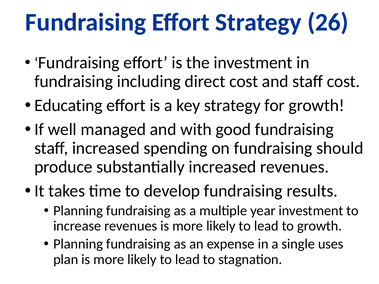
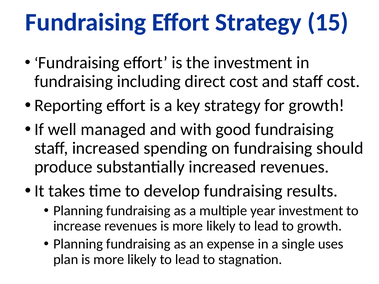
26: 26 -> 15
Educating: Educating -> Reporting
